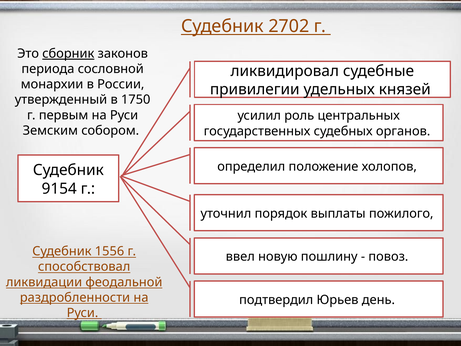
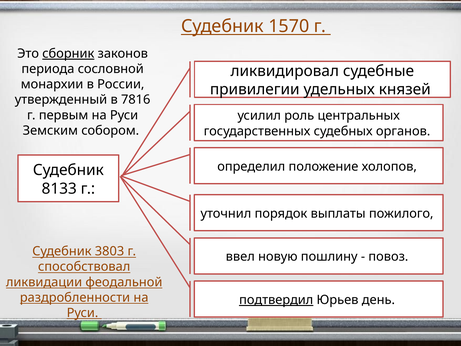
2702: 2702 -> 1570
1750: 1750 -> 7816
9154: 9154 -> 8133
1556: 1556 -> 3803
подтвердил underline: none -> present
